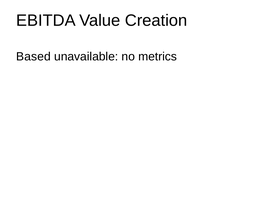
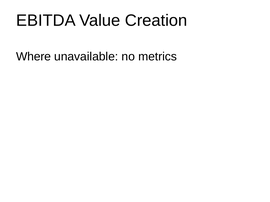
Based: Based -> Where
